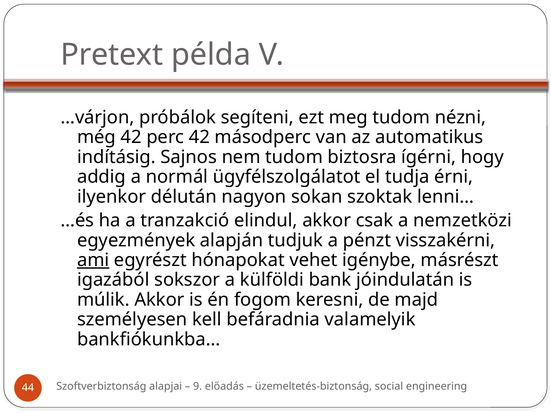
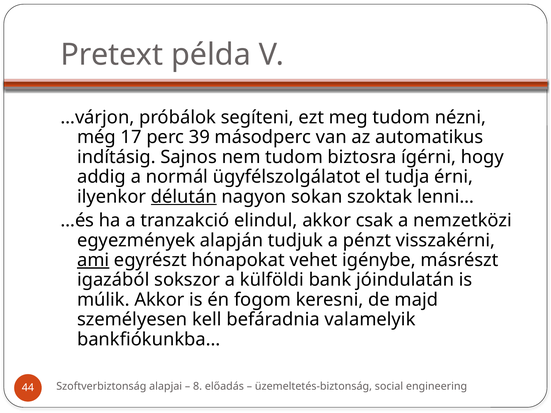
még 42: 42 -> 17
perc 42: 42 -> 39
délután underline: none -> present
9: 9 -> 8
